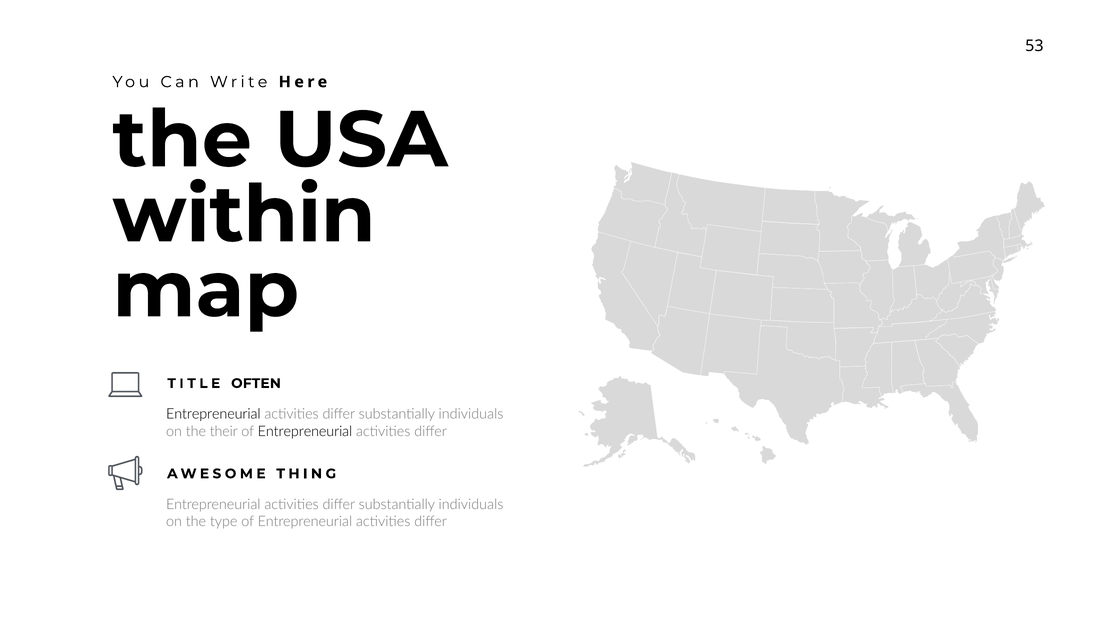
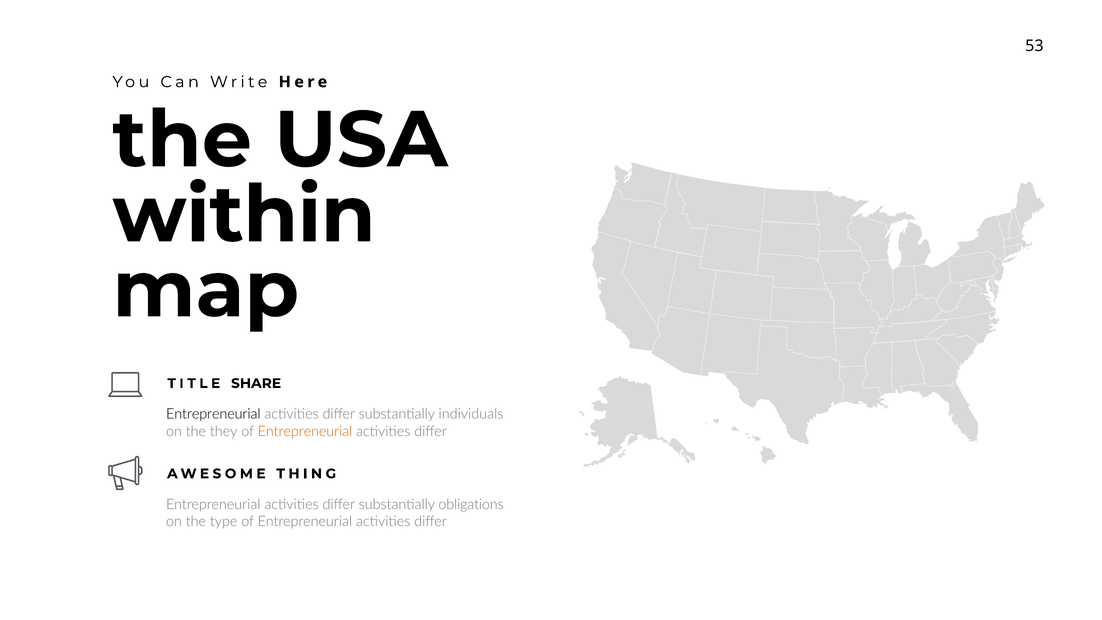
OFTEN: OFTEN -> SHARE
their: their -> they
Entrepreneurial at (305, 431) colour: black -> orange
individuals at (471, 504): individuals -> obligations
